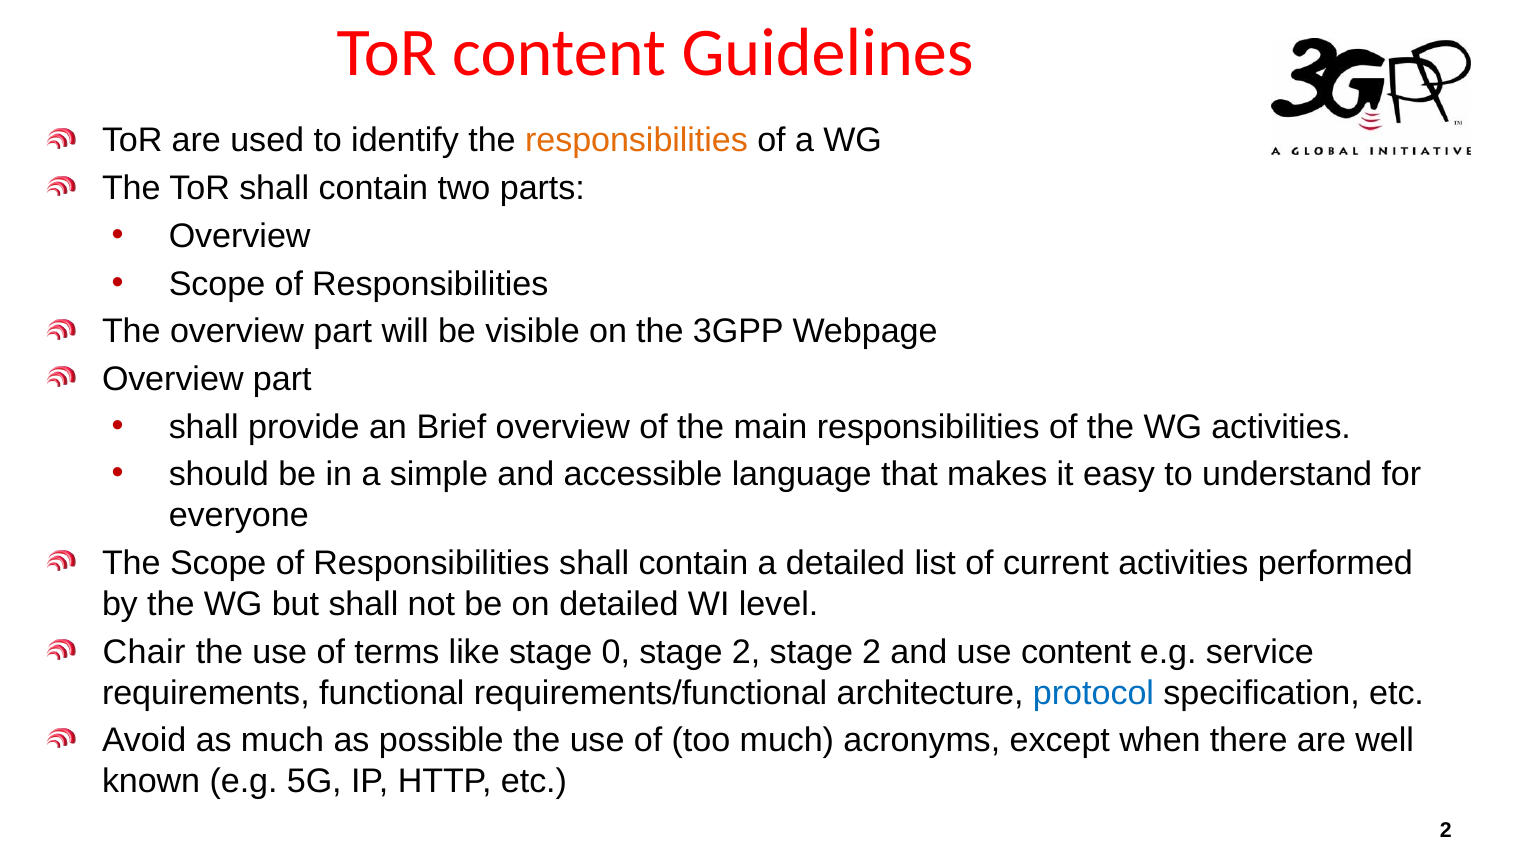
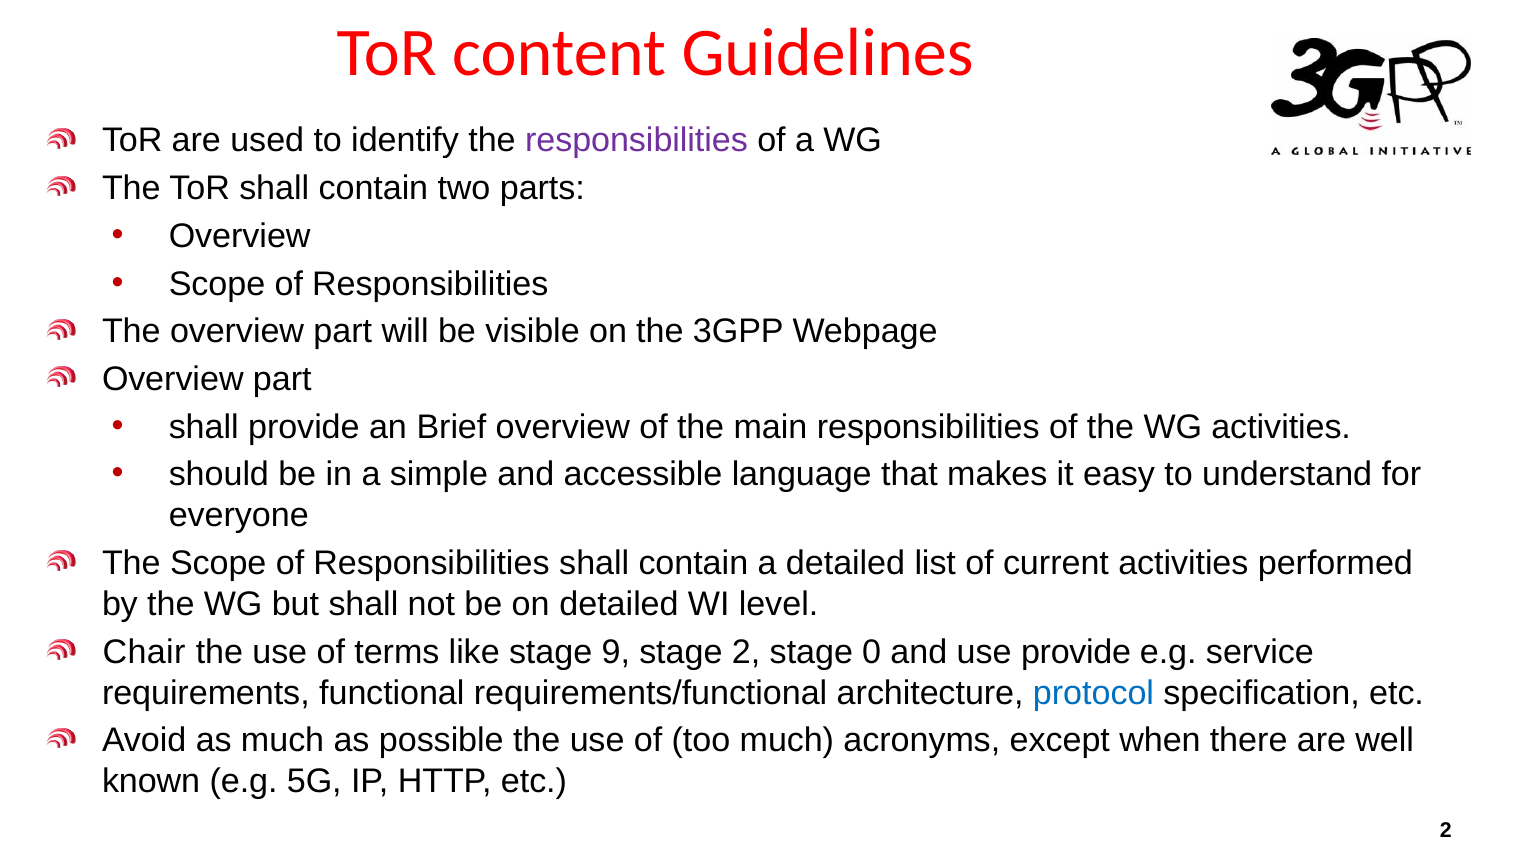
responsibilities at (636, 141) colour: orange -> purple
0: 0 -> 9
2 stage 2: 2 -> 0
use content: content -> provide
